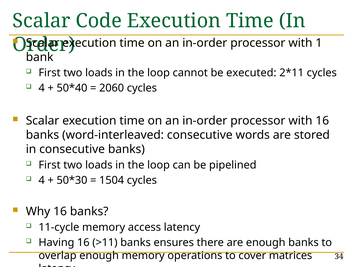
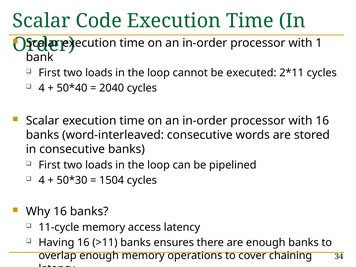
2060: 2060 -> 2040
matrices: matrices -> chaining
